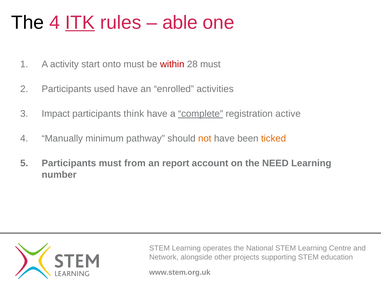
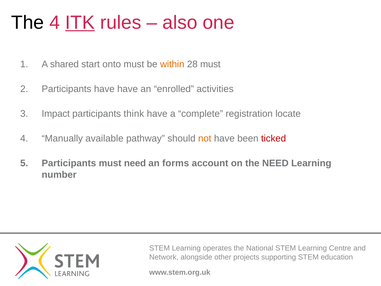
able: able -> also
activity: activity -> shared
within colour: red -> orange
Participants used: used -> have
complete underline: present -> none
active: active -> locate
minimum: minimum -> available
ticked colour: orange -> red
must from: from -> need
report: report -> forms
